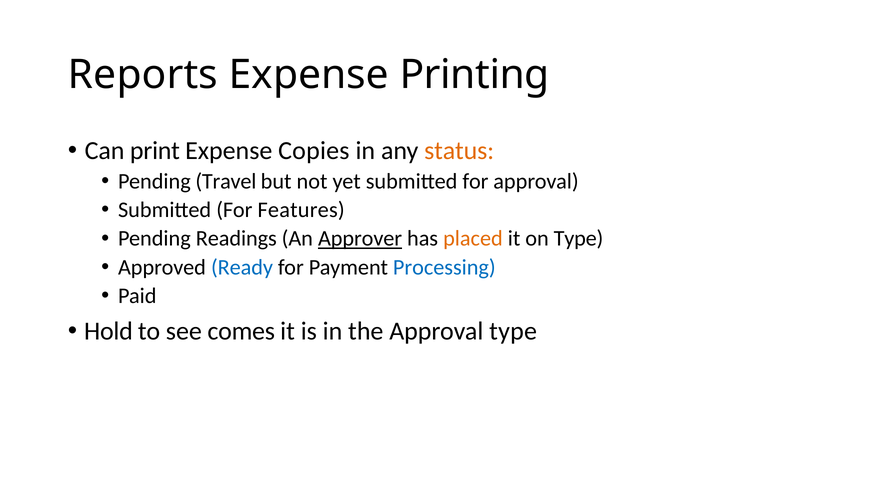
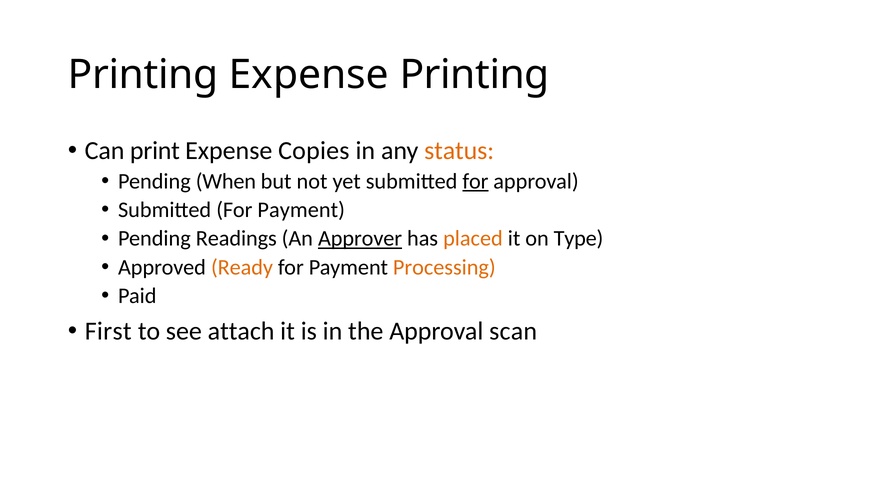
Reports at (143, 75): Reports -> Printing
Travel: Travel -> When
for at (475, 181) underline: none -> present
Submitted For Features: Features -> Payment
Ready colour: blue -> orange
Processing colour: blue -> orange
Hold: Hold -> First
comes: comes -> attach
Approval type: type -> scan
